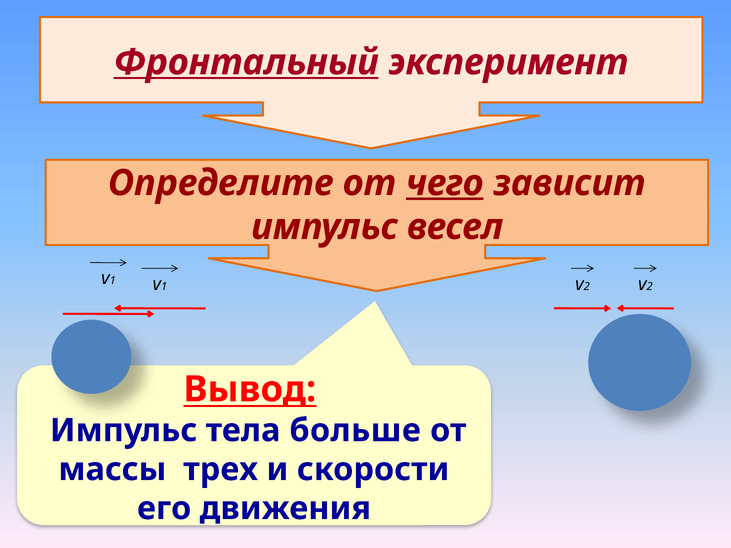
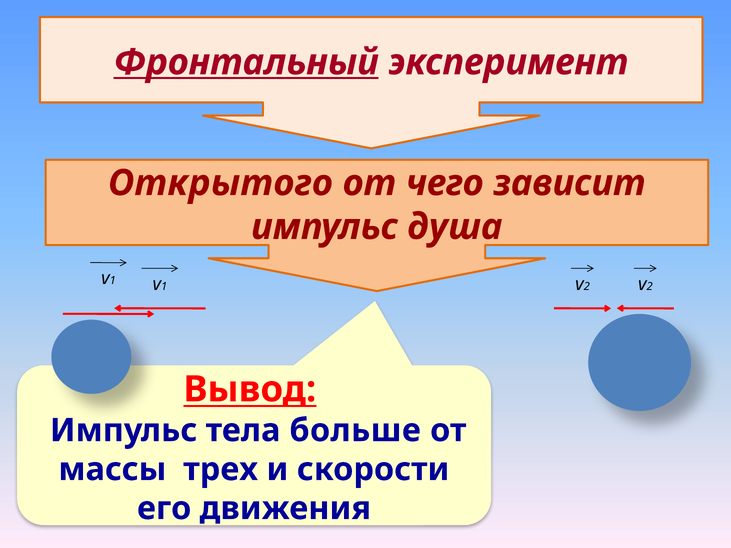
Определите: Определите -> Открытого
чего underline: present -> none
весел: весел -> душа
